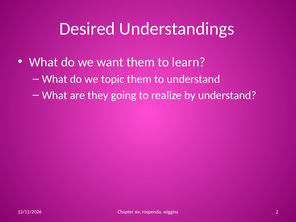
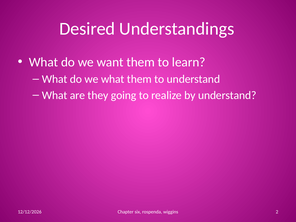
we topic: topic -> what
